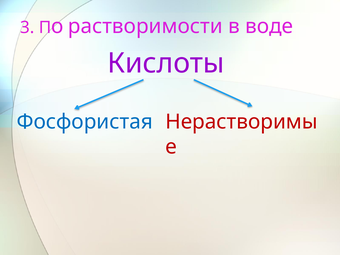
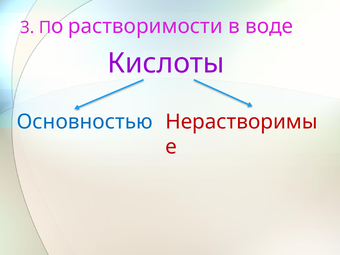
Фосфористая: Фосфористая -> Основностью
